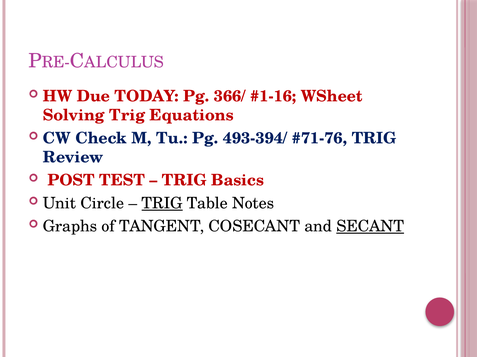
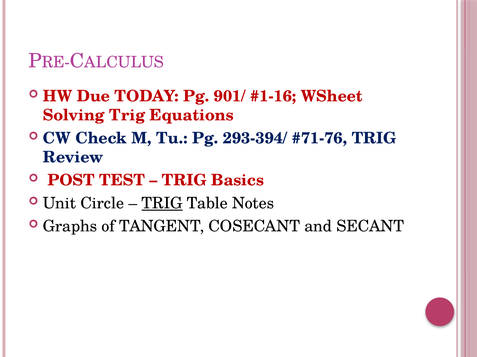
366/: 366/ -> 901/
493-394/: 493-394/ -> 293-394/
SECANT underline: present -> none
